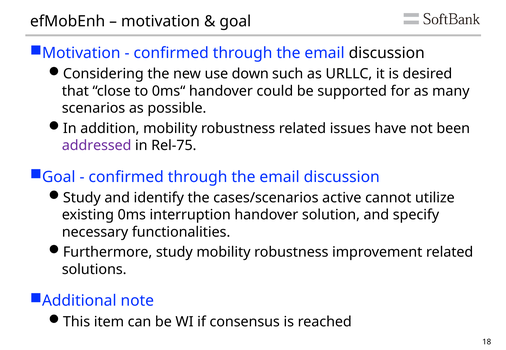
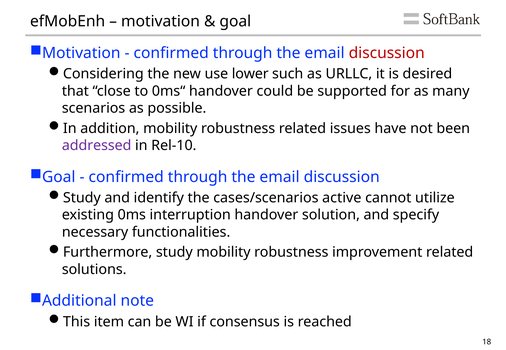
discussion at (387, 53) colour: black -> red
down: down -> lower
Rel-75: Rel-75 -> Rel-10
